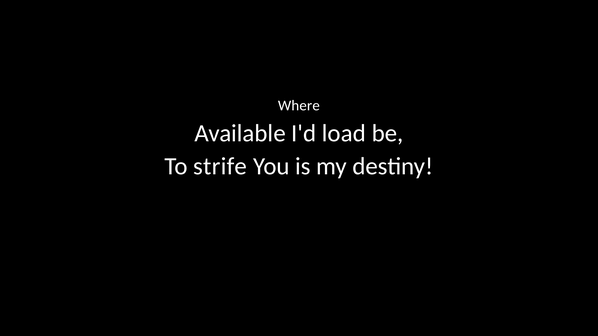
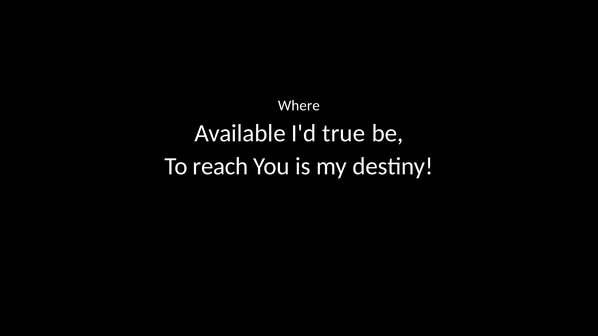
load: load -> true
strife: strife -> reach
